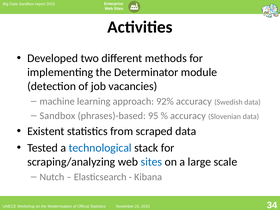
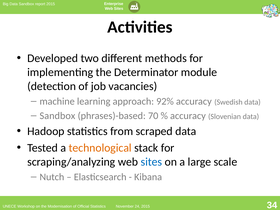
95: 95 -> 70
Existent: Existent -> Hadoop
technological colour: blue -> orange
